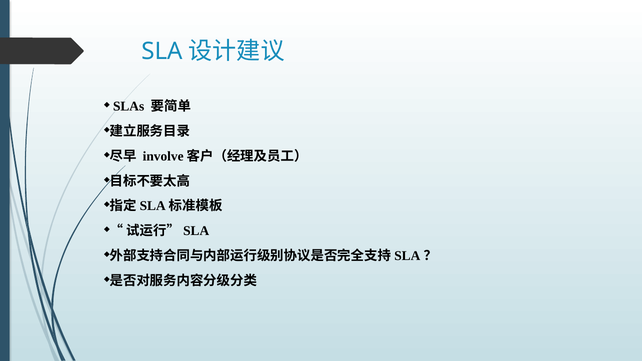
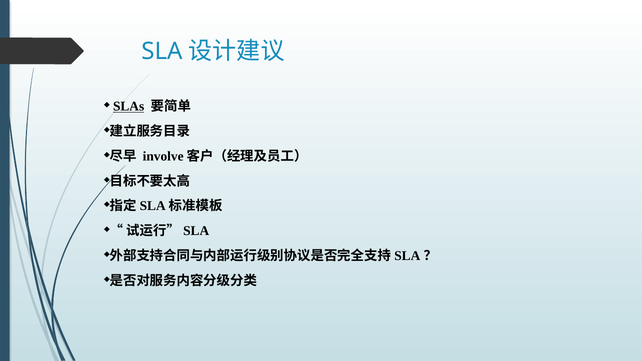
SLAs underline: none -> present
